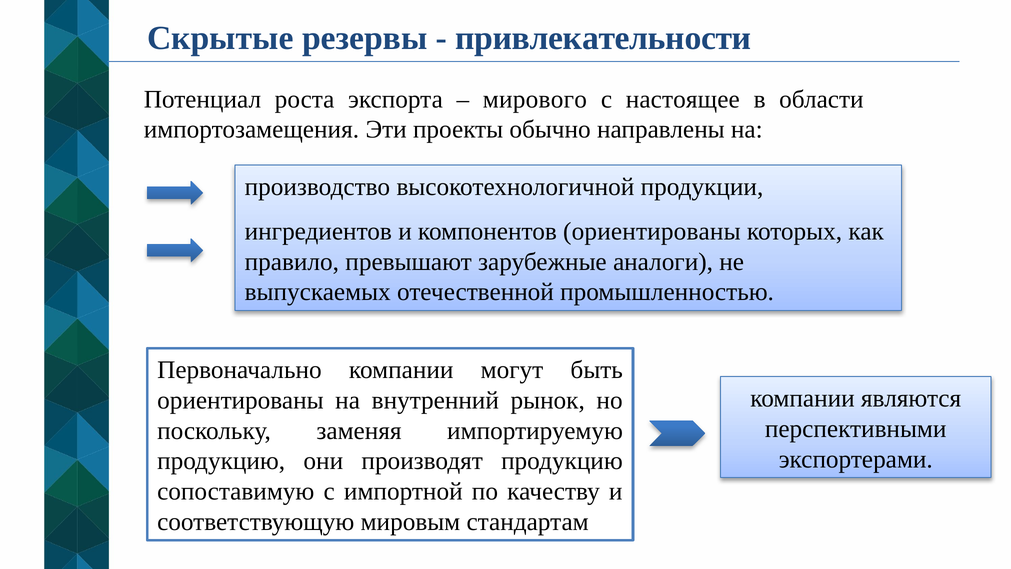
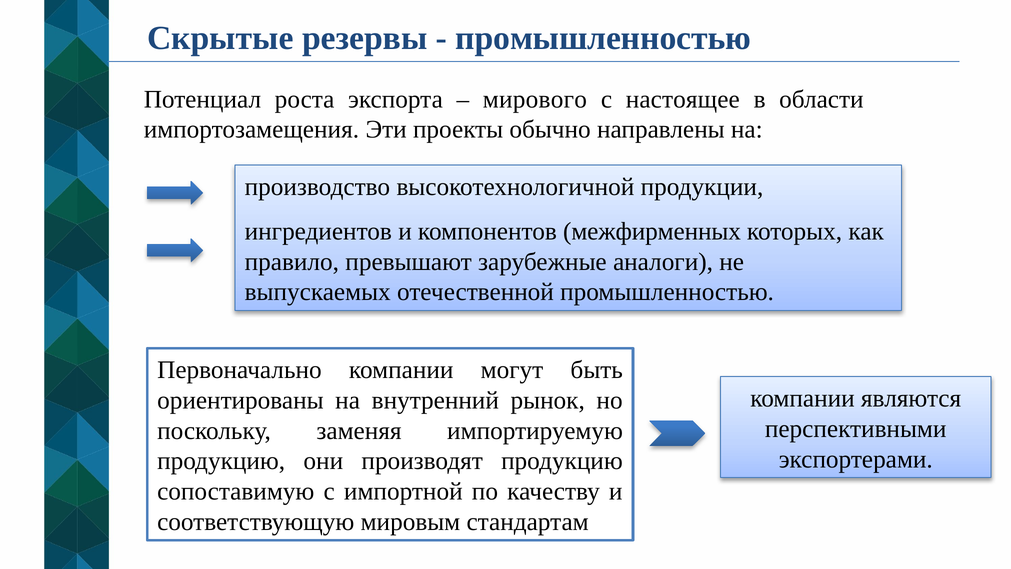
привлекательности at (603, 38): привлекательности -> промышленностью
компонентов ориентированы: ориентированы -> межфирменных
